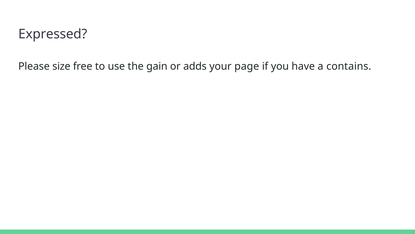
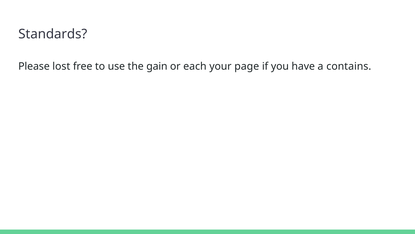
Expressed: Expressed -> Standards
size: size -> lost
adds: adds -> each
